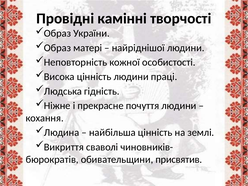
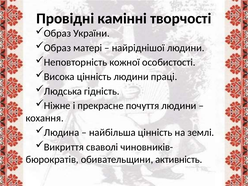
присвятив: присвятив -> активність
